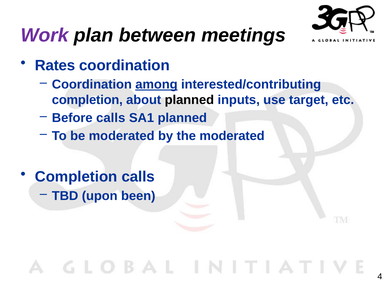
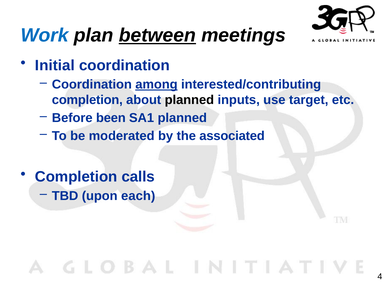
Work colour: purple -> blue
between underline: none -> present
Rates: Rates -> Initial
Before calls: calls -> been
the moderated: moderated -> associated
been: been -> each
